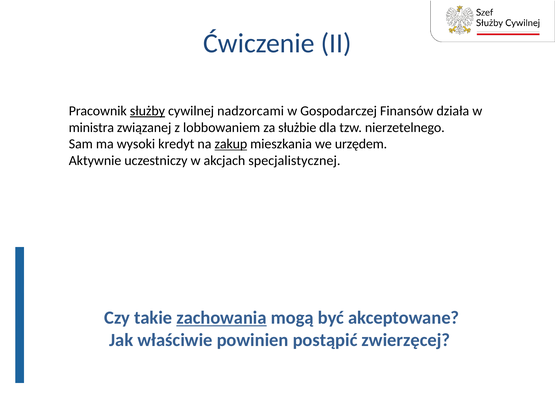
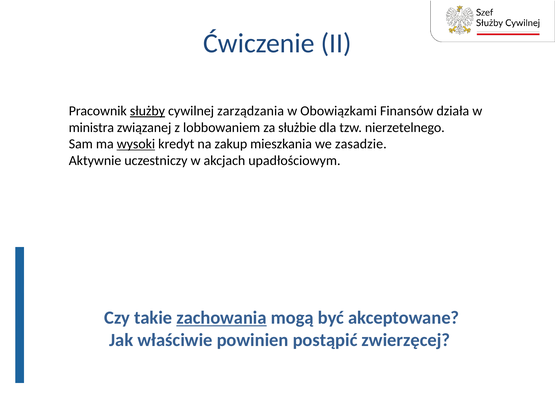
nadzorcami: nadzorcami -> zarządzania
Gospodarczej: Gospodarczej -> Obowiązkami
wysoki underline: none -> present
zakup underline: present -> none
urzędem: urzędem -> zasadzie
specjalistycznej: specjalistycznej -> upadłościowym
